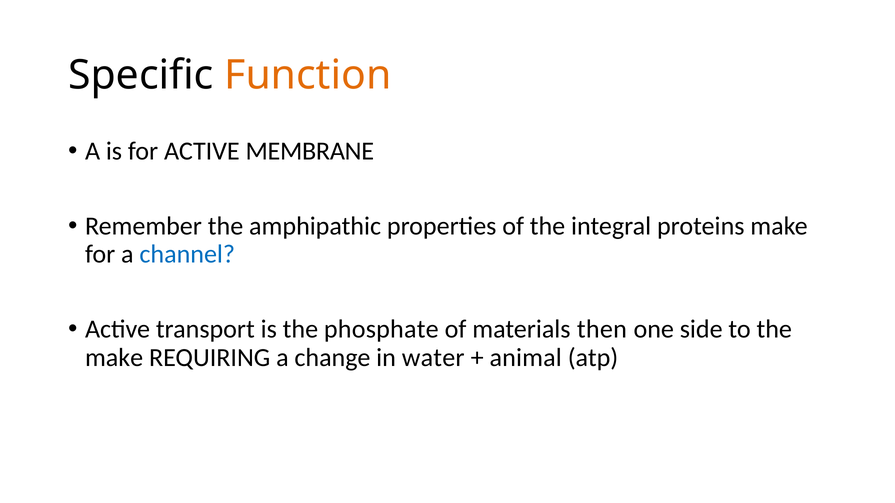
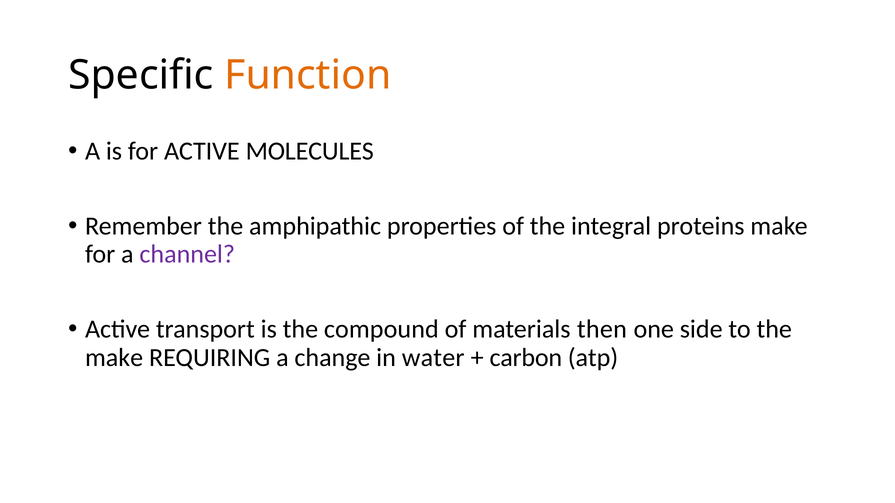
MEMBRANE: MEMBRANE -> MOLECULES
channel colour: blue -> purple
phosphate: phosphate -> compound
animal: animal -> carbon
